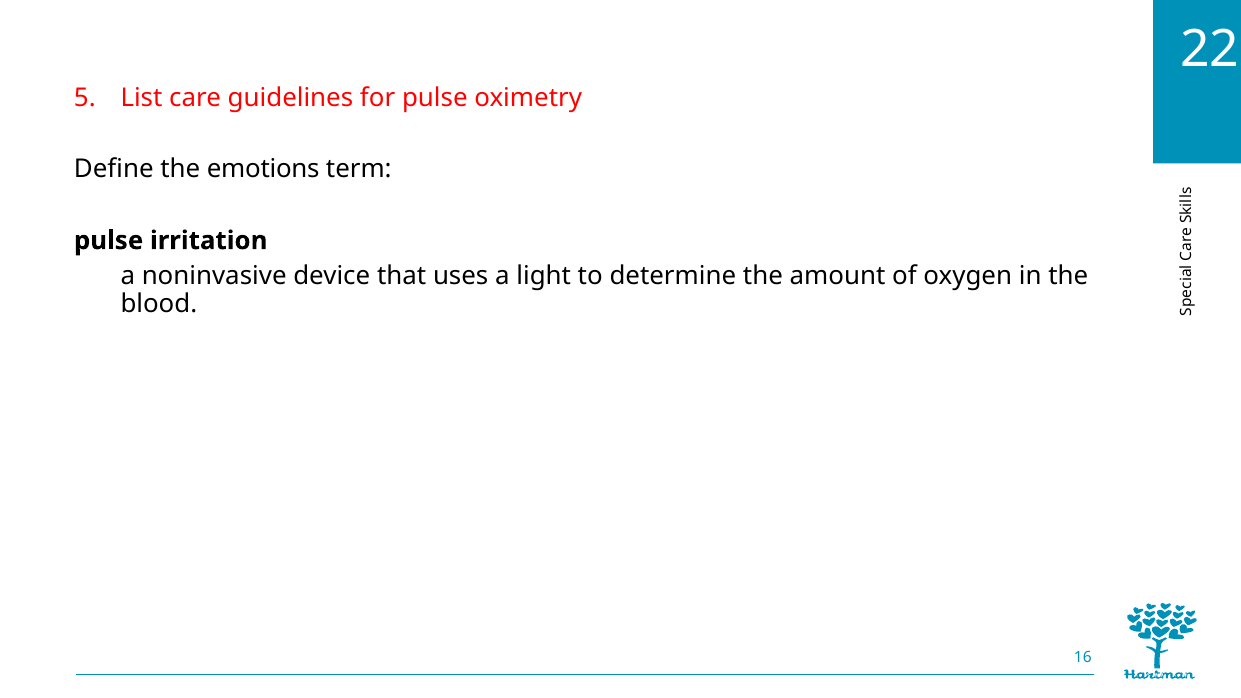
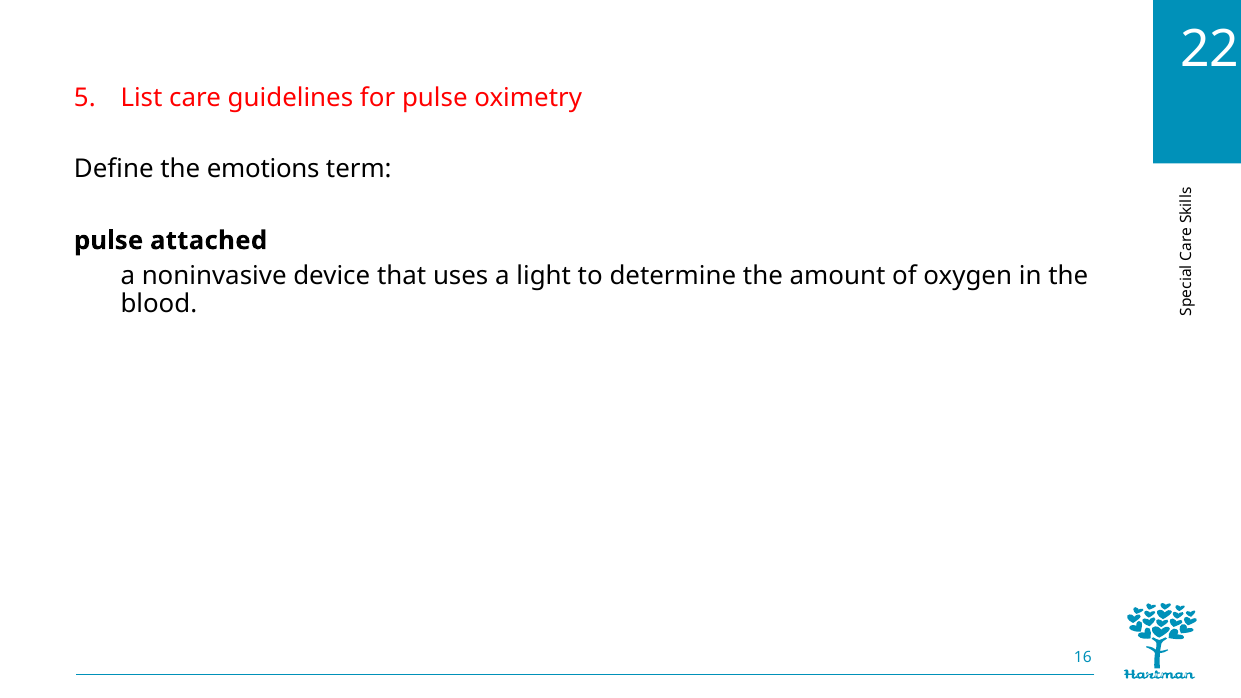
irritation: irritation -> attached
